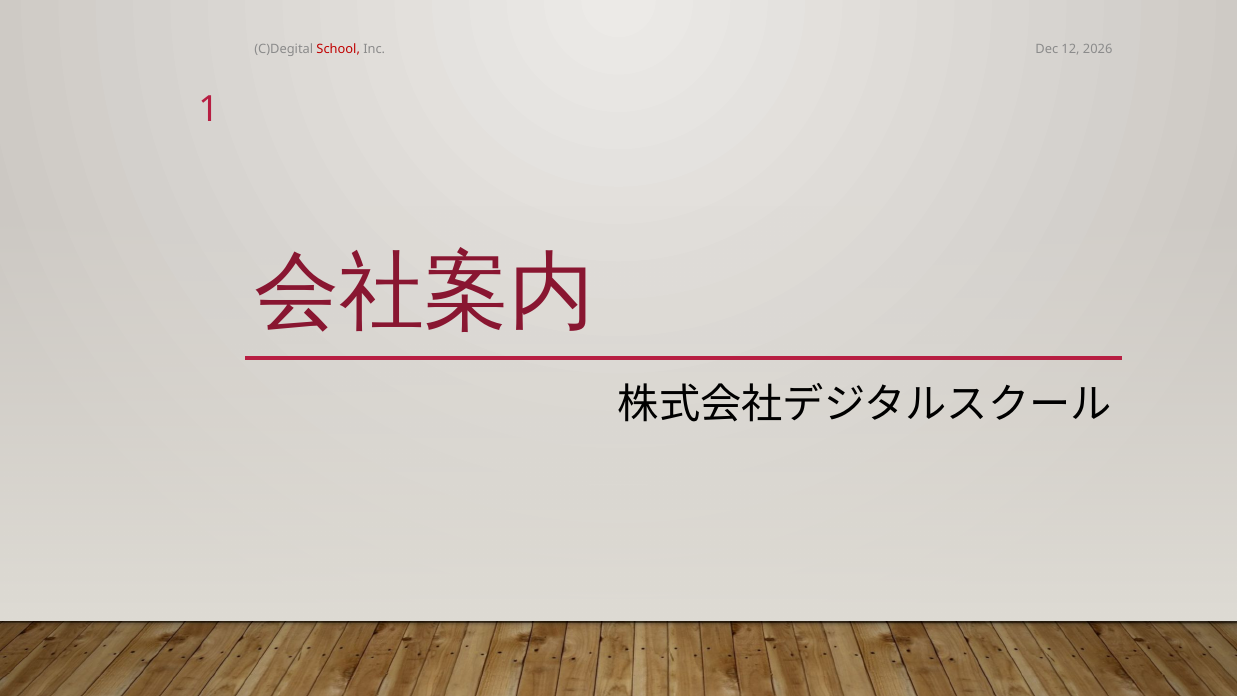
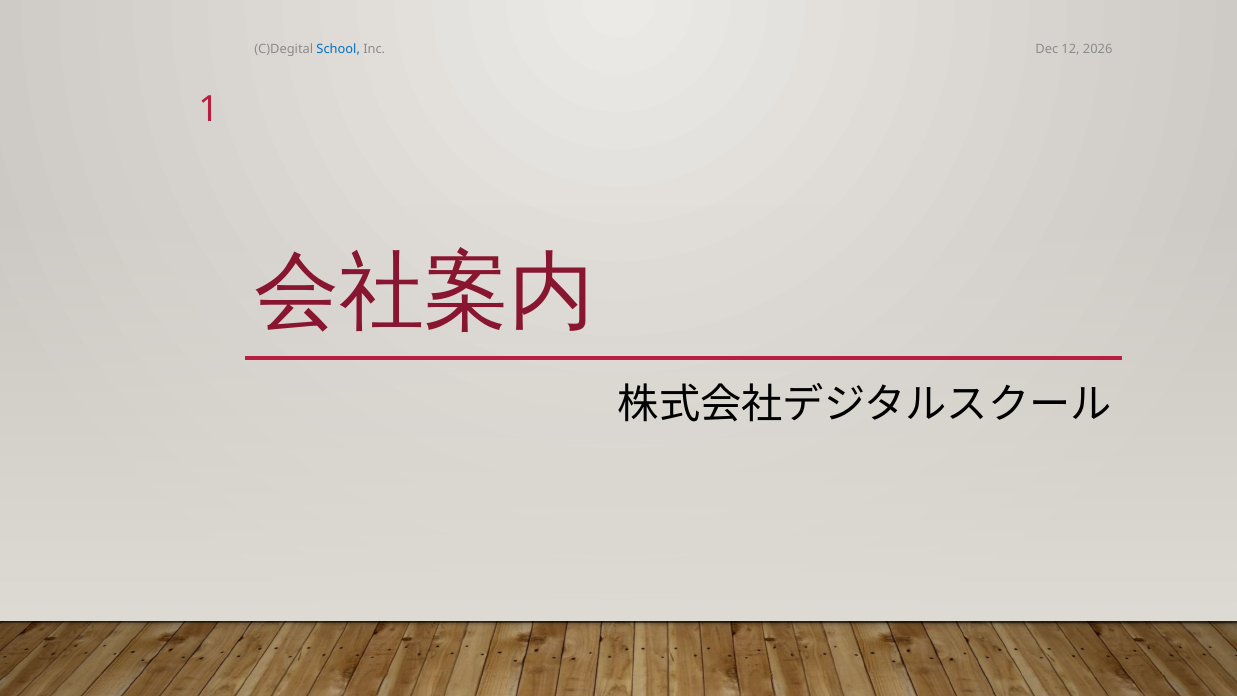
School colour: red -> blue
